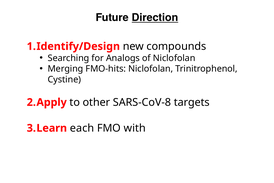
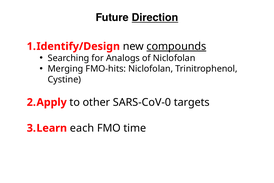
compounds underline: none -> present
SARS-CoV-8: SARS-CoV-8 -> SARS-CoV-0
with: with -> time
